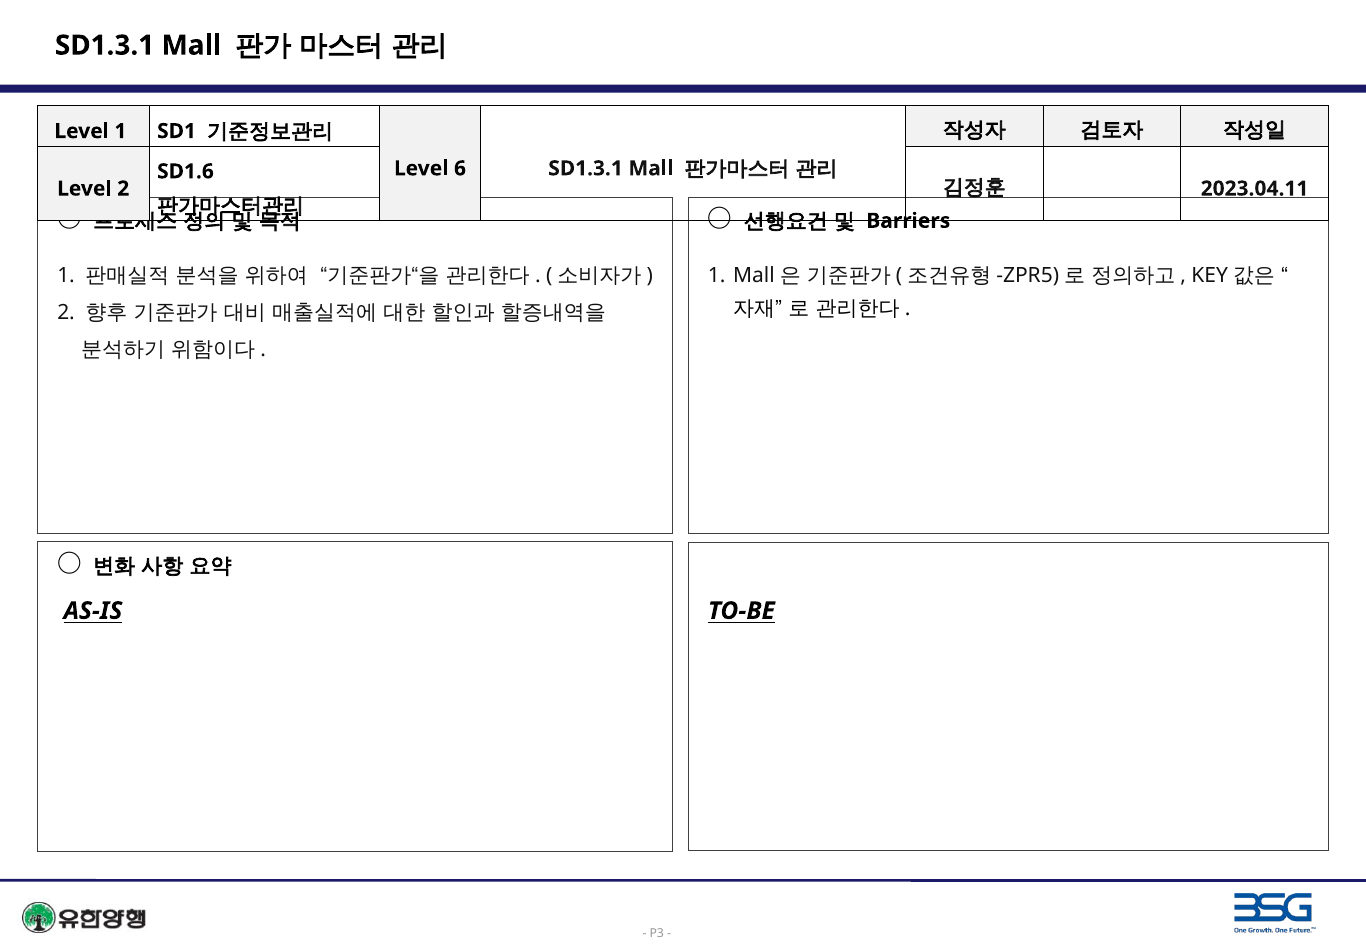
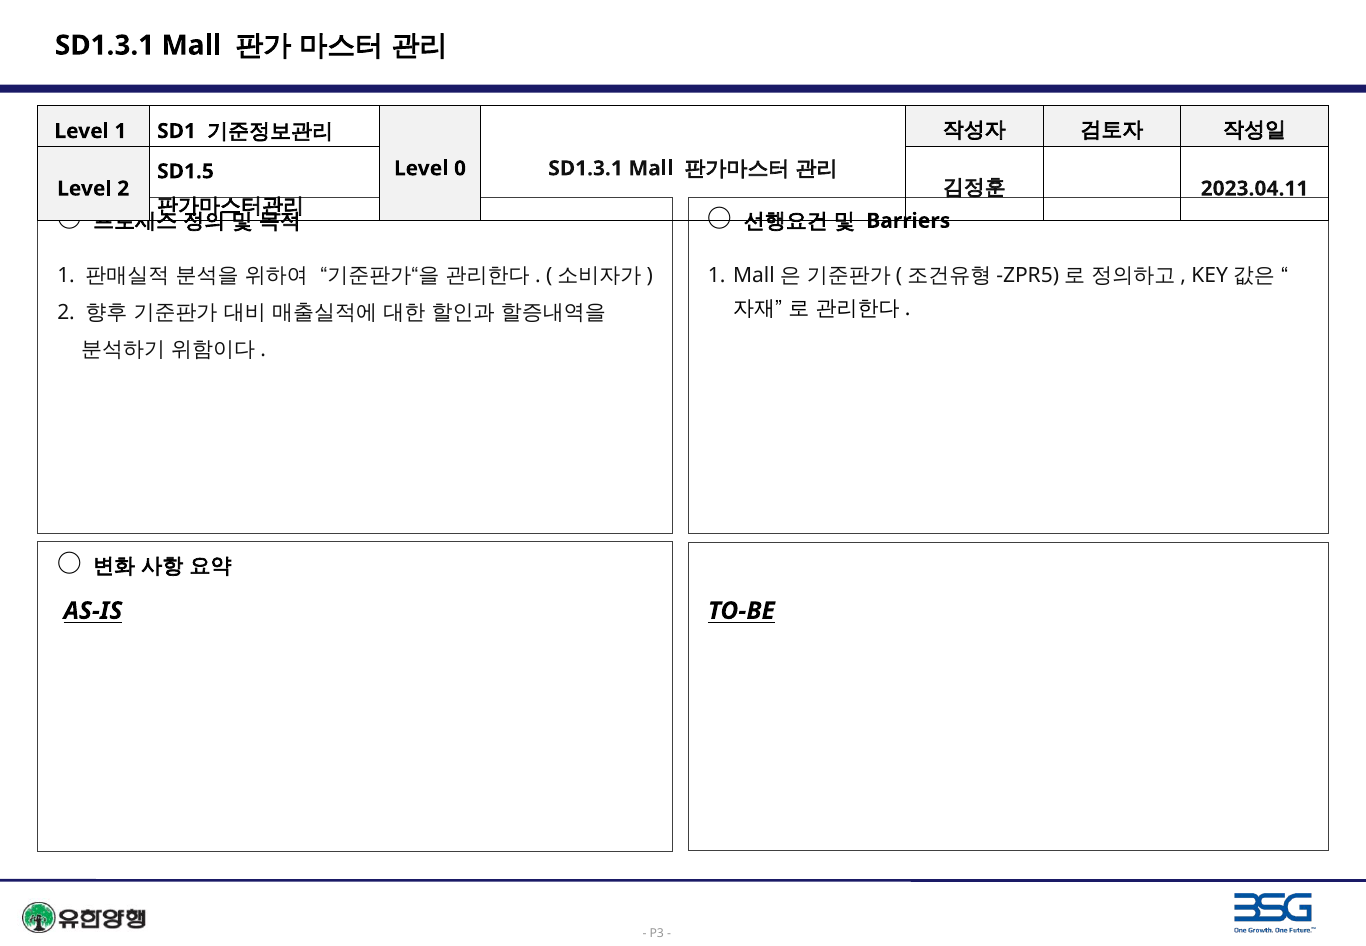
6: 6 -> 0
SD1.6: SD1.6 -> SD1.5
